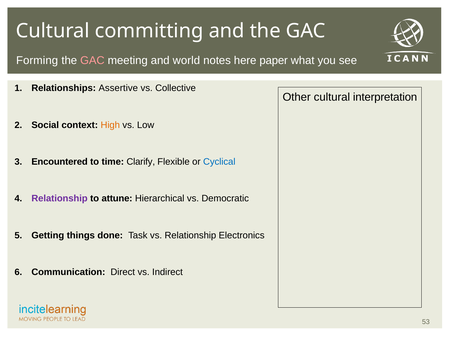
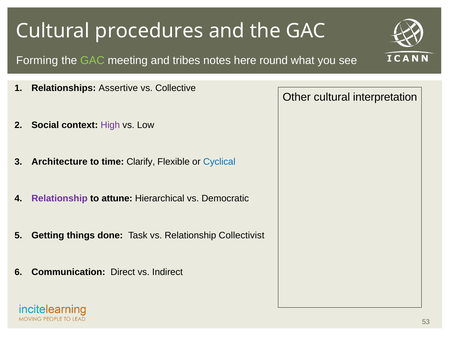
committing: committing -> procedures
GAC at (92, 60) colour: pink -> light green
world: world -> tribes
paper: paper -> round
High colour: orange -> purple
Encountered: Encountered -> Architecture
Electronics: Electronics -> Collectivist
